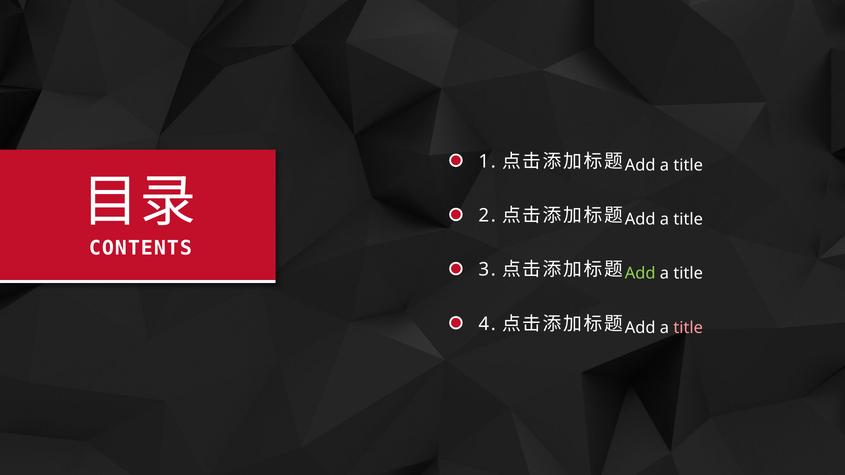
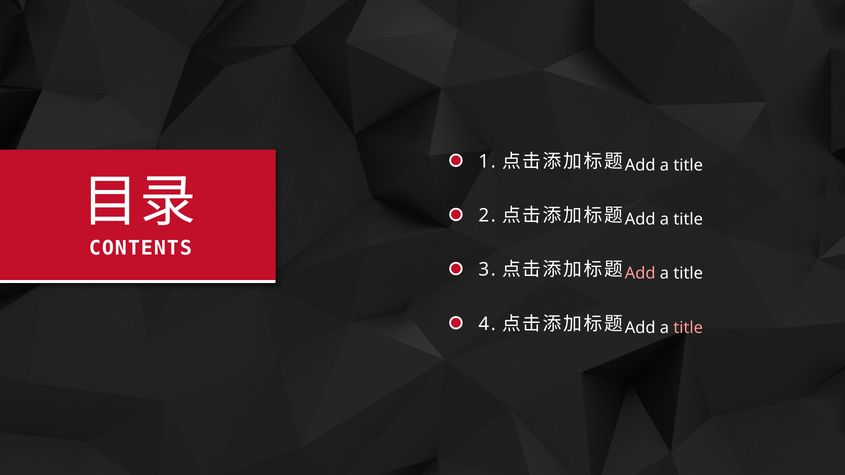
Add at (640, 274) colour: light green -> pink
